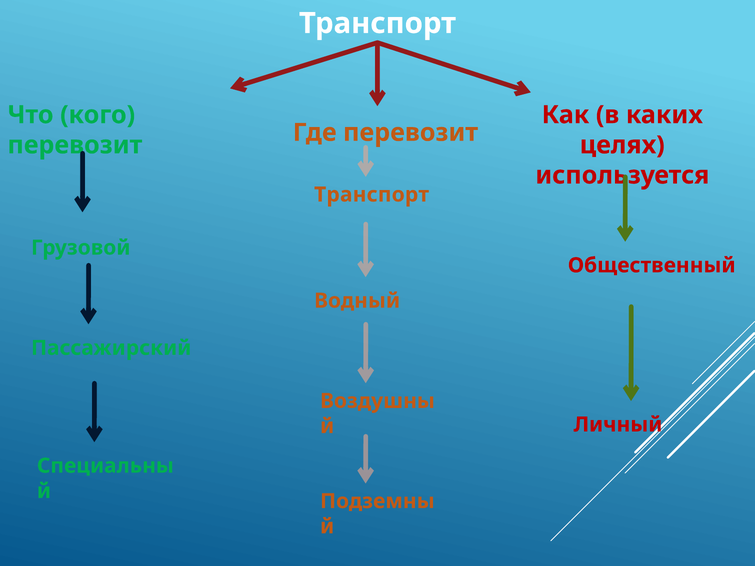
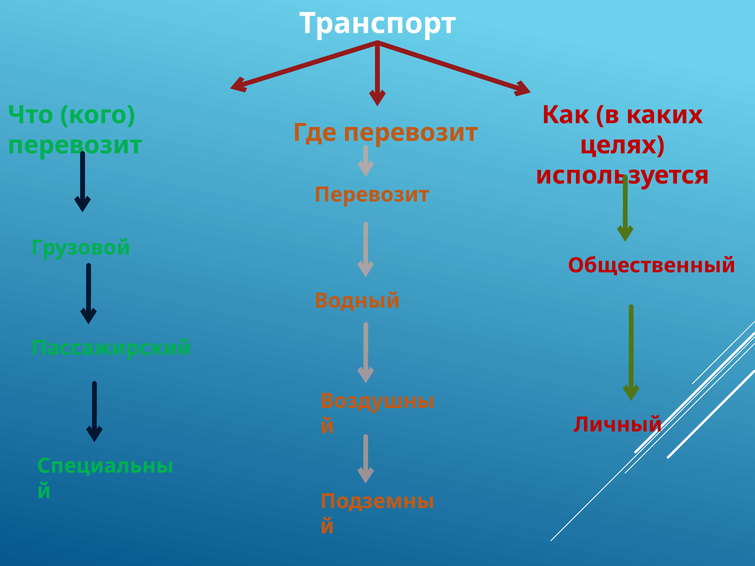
Транспорт at (372, 195): Транспорт -> Перевозит
